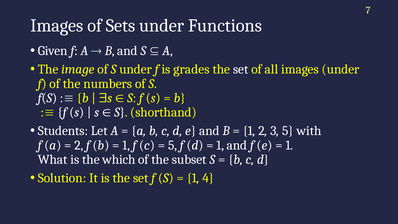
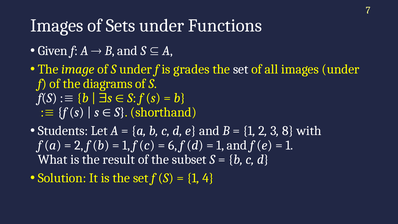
numbers: numbers -> diagrams
3 5: 5 -> 8
5 at (173, 145): 5 -> 6
which: which -> result
